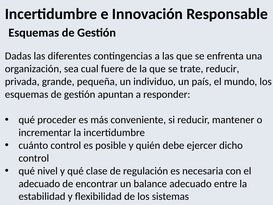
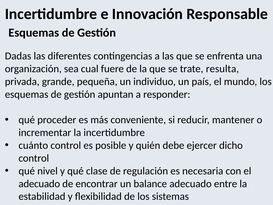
trate reducir: reducir -> resulta
